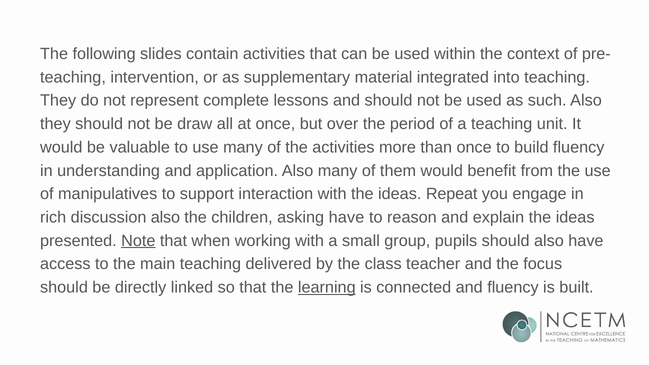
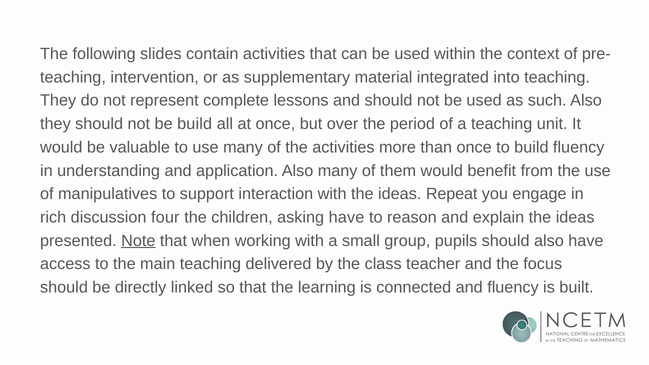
be draw: draw -> build
discussion also: also -> four
learning underline: present -> none
